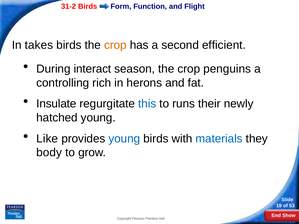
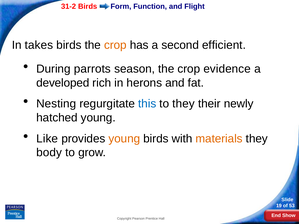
interact: interact -> parrots
penguins: penguins -> evidence
controlling: controlling -> developed
Insulate: Insulate -> Nesting
to runs: runs -> they
young at (124, 139) colour: blue -> orange
materials colour: blue -> orange
